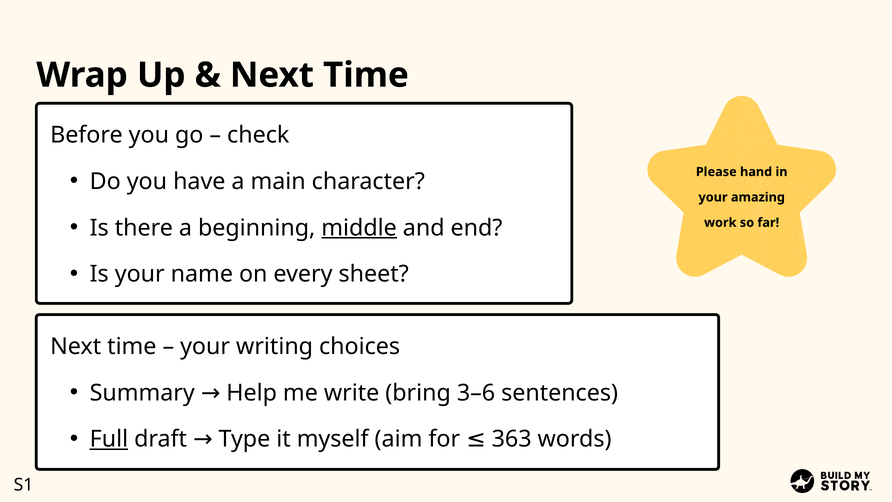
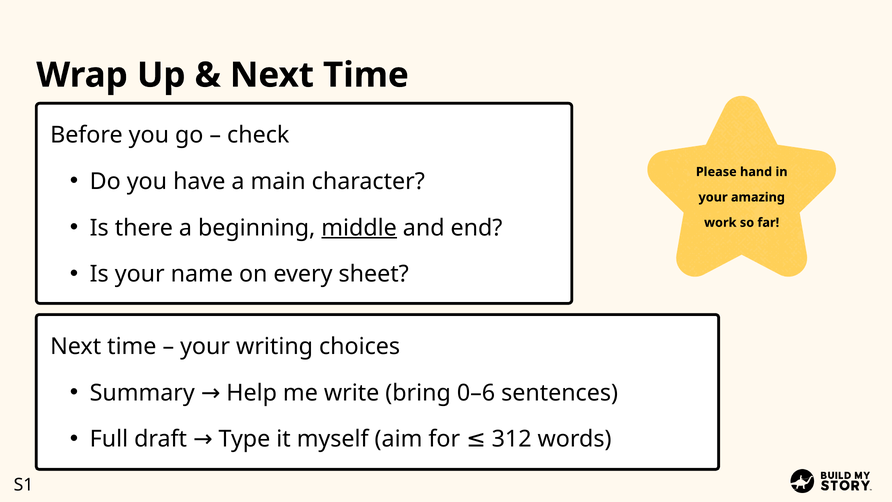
3–6: 3–6 -> 0–6
Full underline: present -> none
363: 363 -> 312
